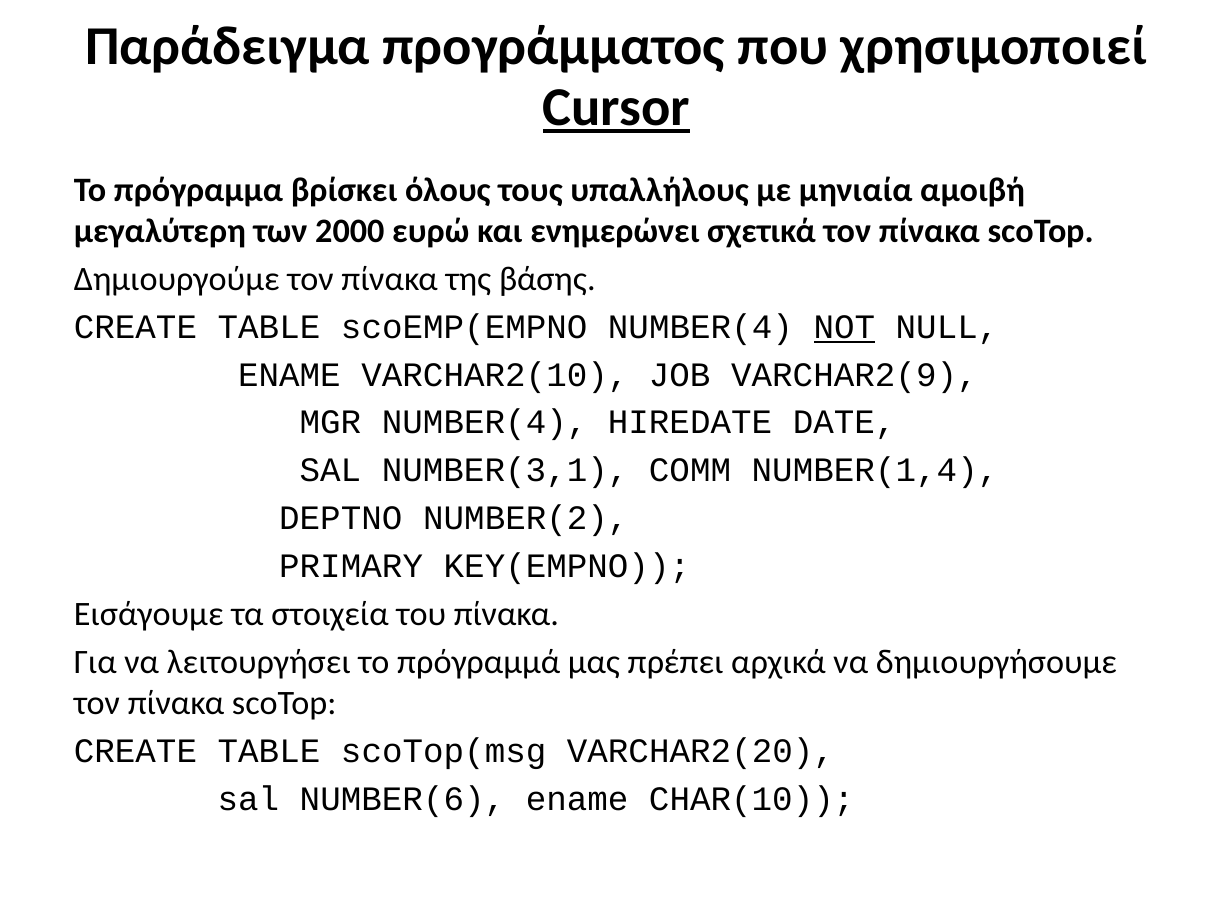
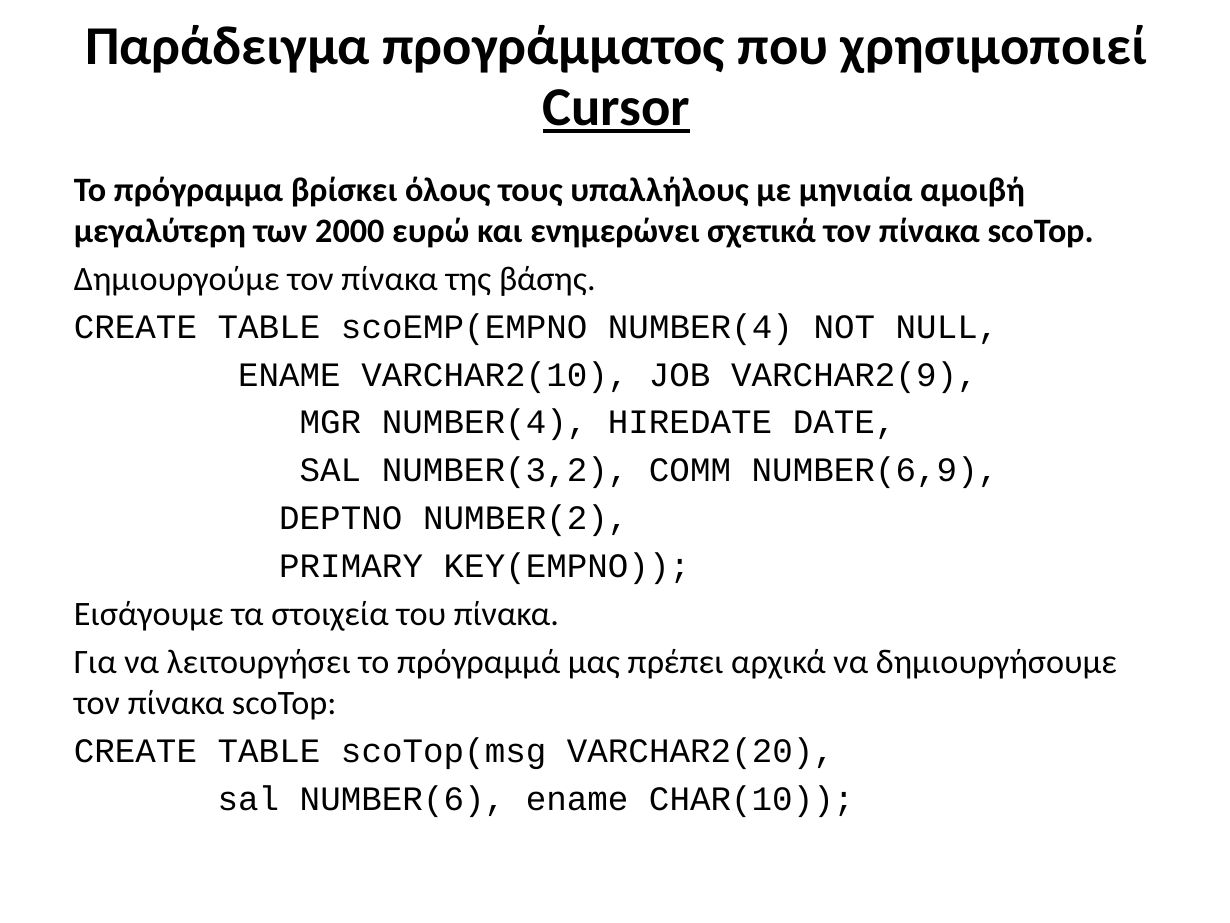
NOT underline: present -> none
NUMBER(3,1: NUMBER(3,1 -> NUMBER(3,2
NUMBER(1,4: NUMBER(1,4 -> NUMBER(6,9
